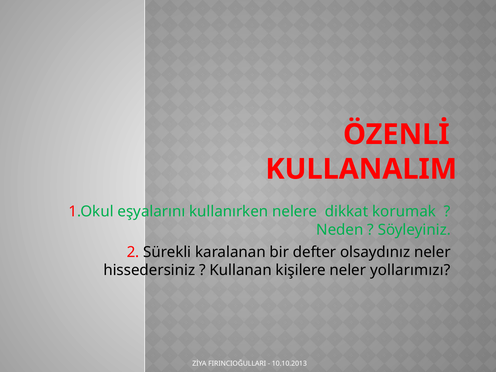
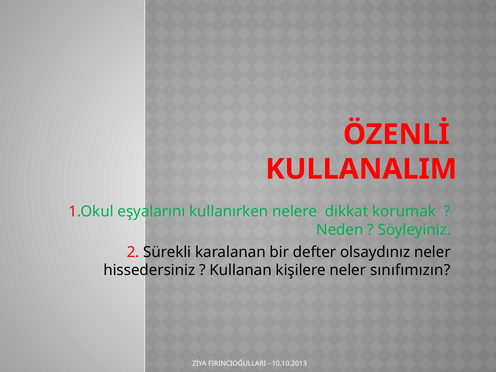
yollarımızı: yollarımızı -> sınıfımızın
